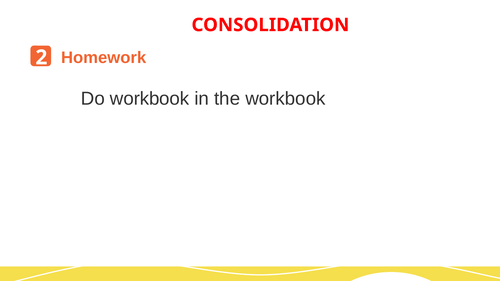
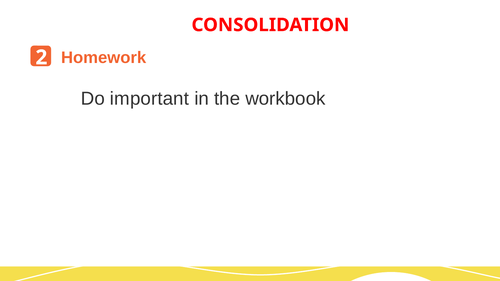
Do workbook: workbook -> important
